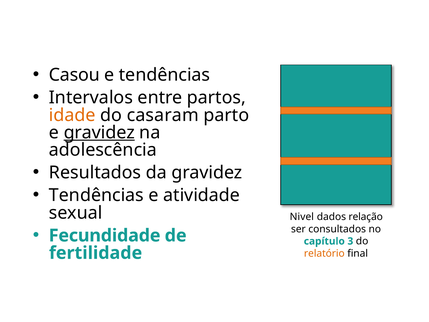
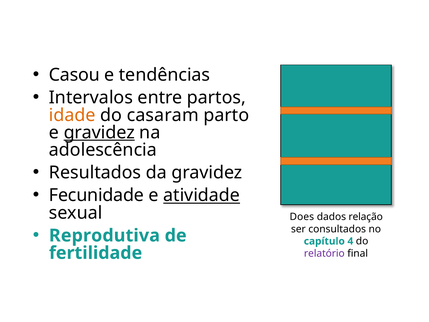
Tendências at (96, 195): Tendências -> Fecunidade
atividade underline: none -> present
Nivel: Nivel -> Does
Fecundidade: Fecundidade -> Reprodutiva
3: 3 -> 4
relatório colour: orange -> purple
